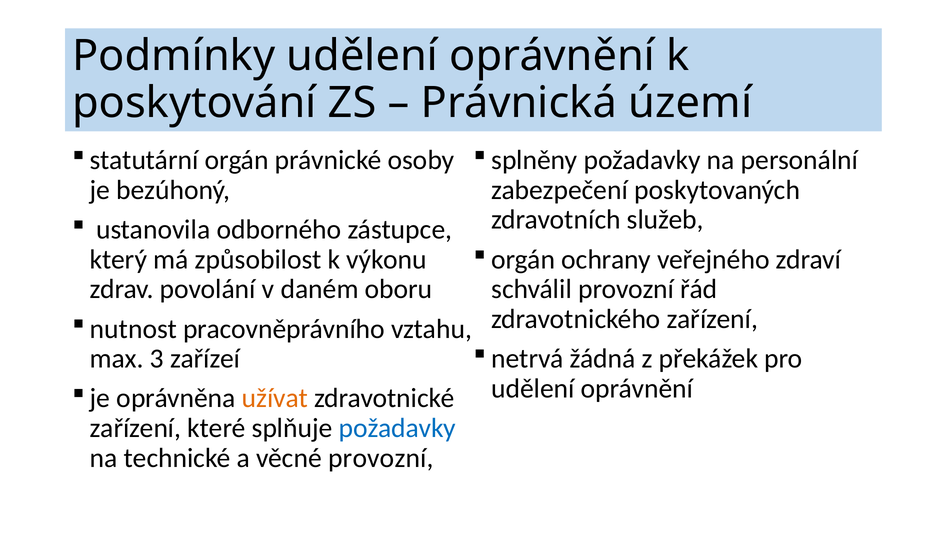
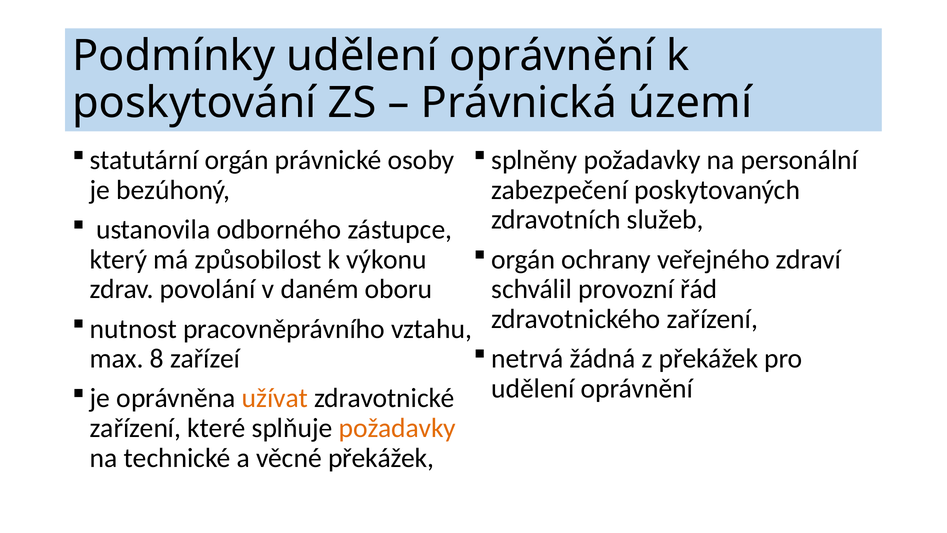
3: 3 -> 8
požadavky at (397, 428) colour: blue -> orange
věcné provozní: provozní -> překážek
